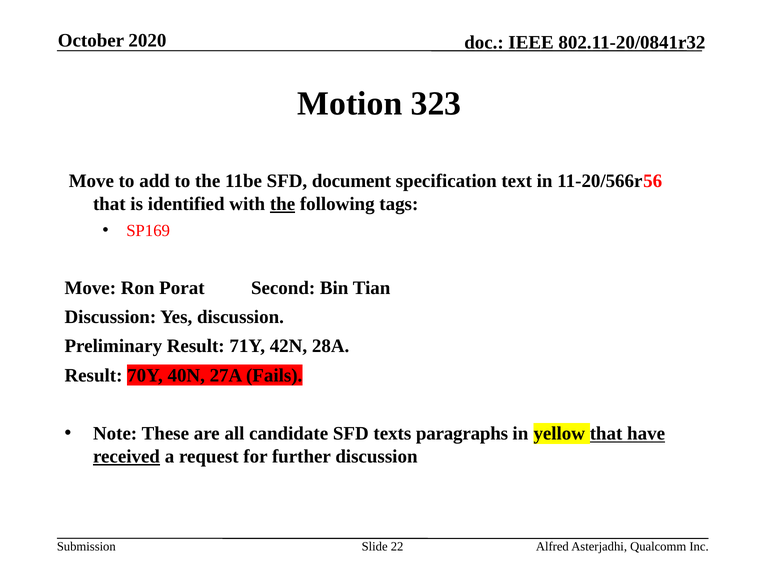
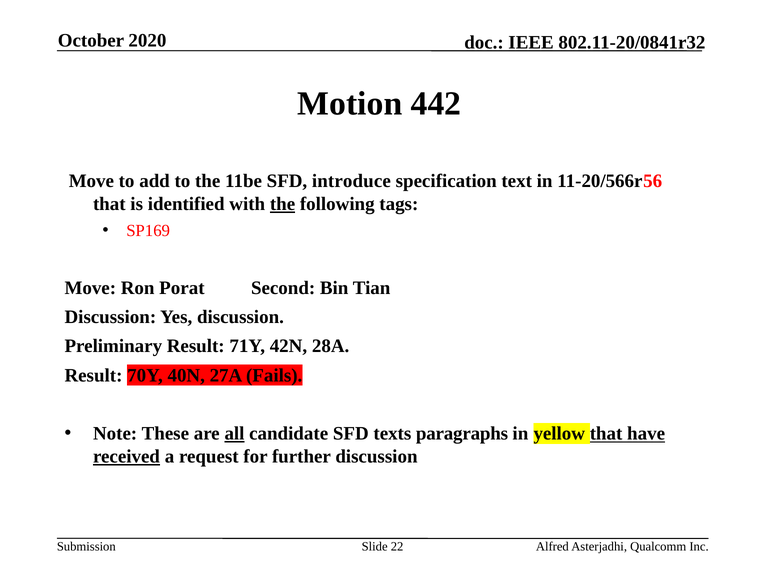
323: 323 -> 442
document: document -> introduce
all underline: none -> present
